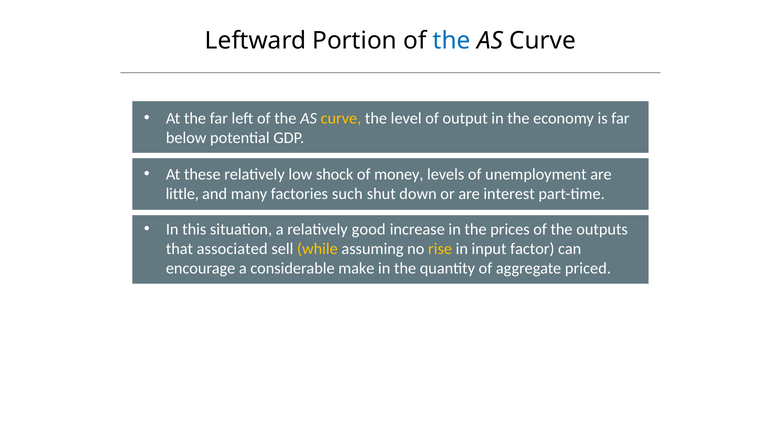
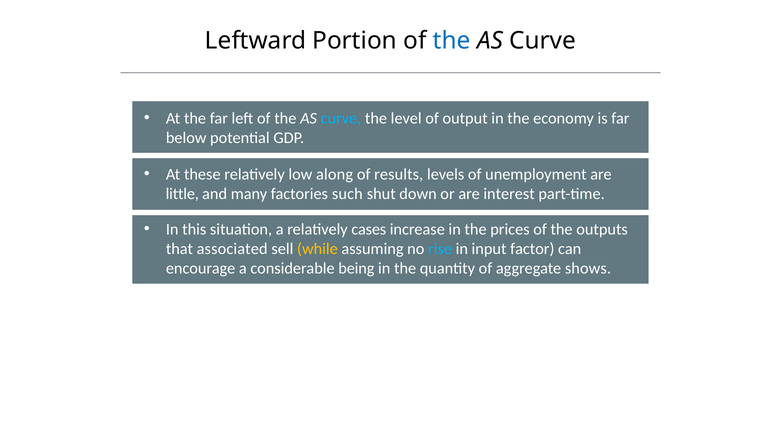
curve at (341, 118) colour: yellow -> light blue
shock: shock -> along
money: money -> results
good: good -> cases
rise colour: yellow -> light blue
make: make -> being
priced: priced -> shows
